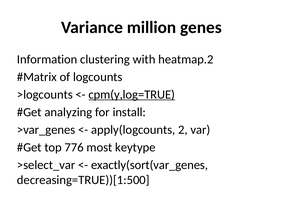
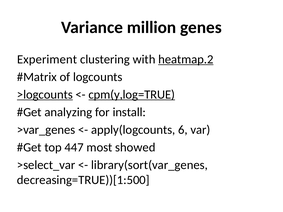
Information: Information -> Experiment
heatmap.2 underline: none -> present
>logcounts underline: none -> present
2: 2 -> 6
776: 776 -> 447
keytype: keytype -> showed
exactly(sort(var_genes: exactly(sort(var_genes -> library(sort(var_genes
